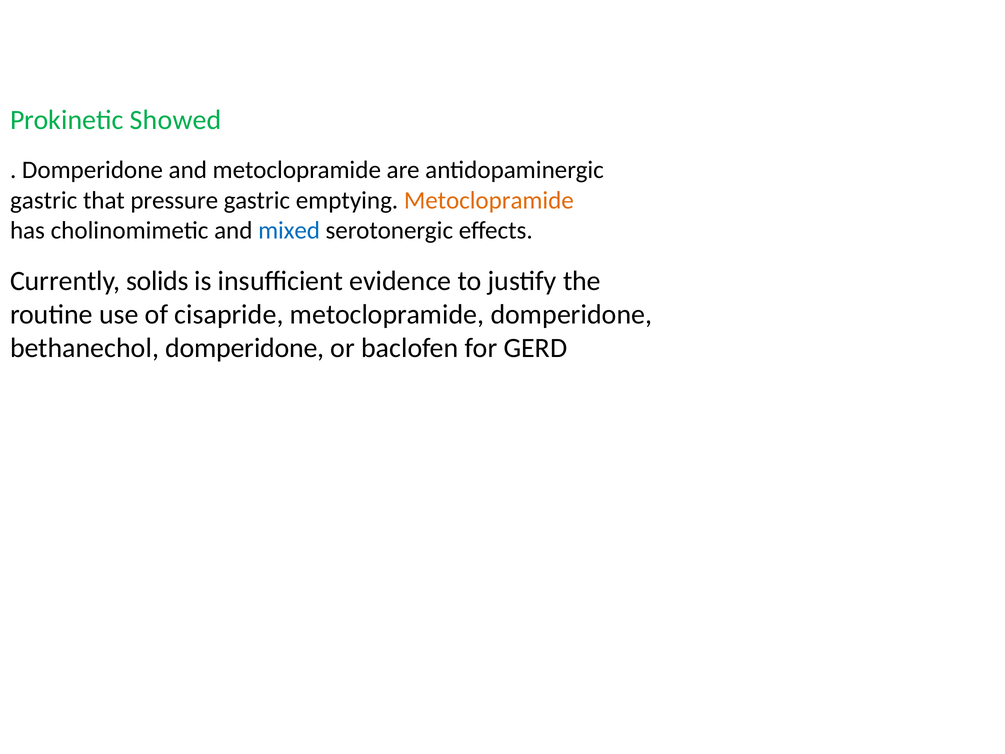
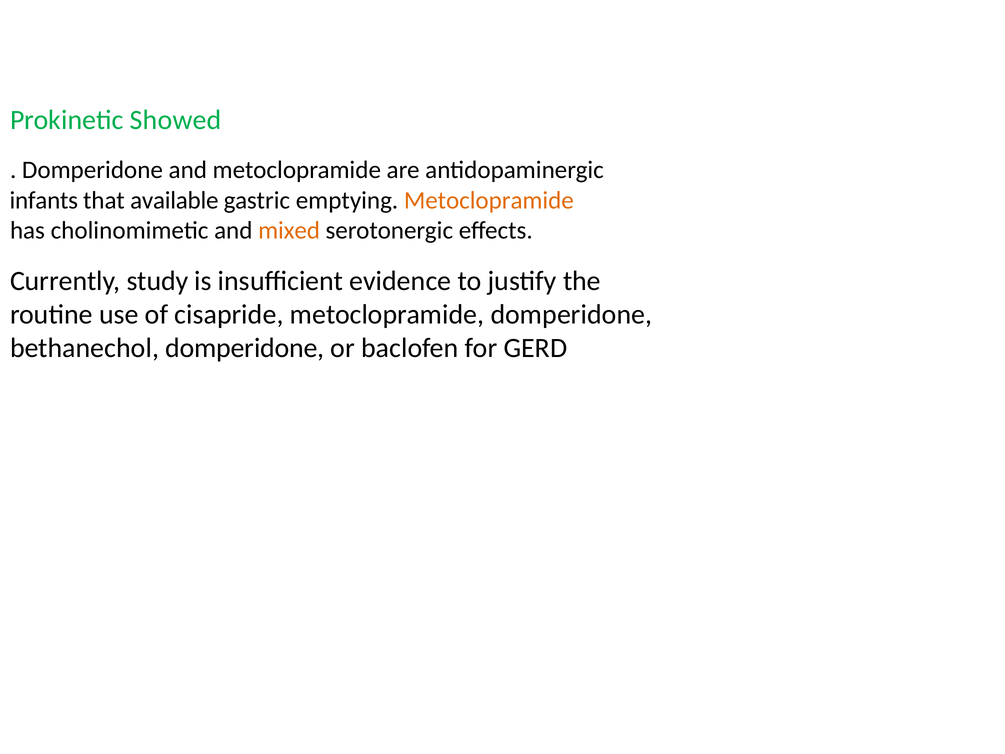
gastric at (44, 200): gastric -> infants
pressure: pressure -> available
mixed colour: blue -> orange
solids: solids -> study
